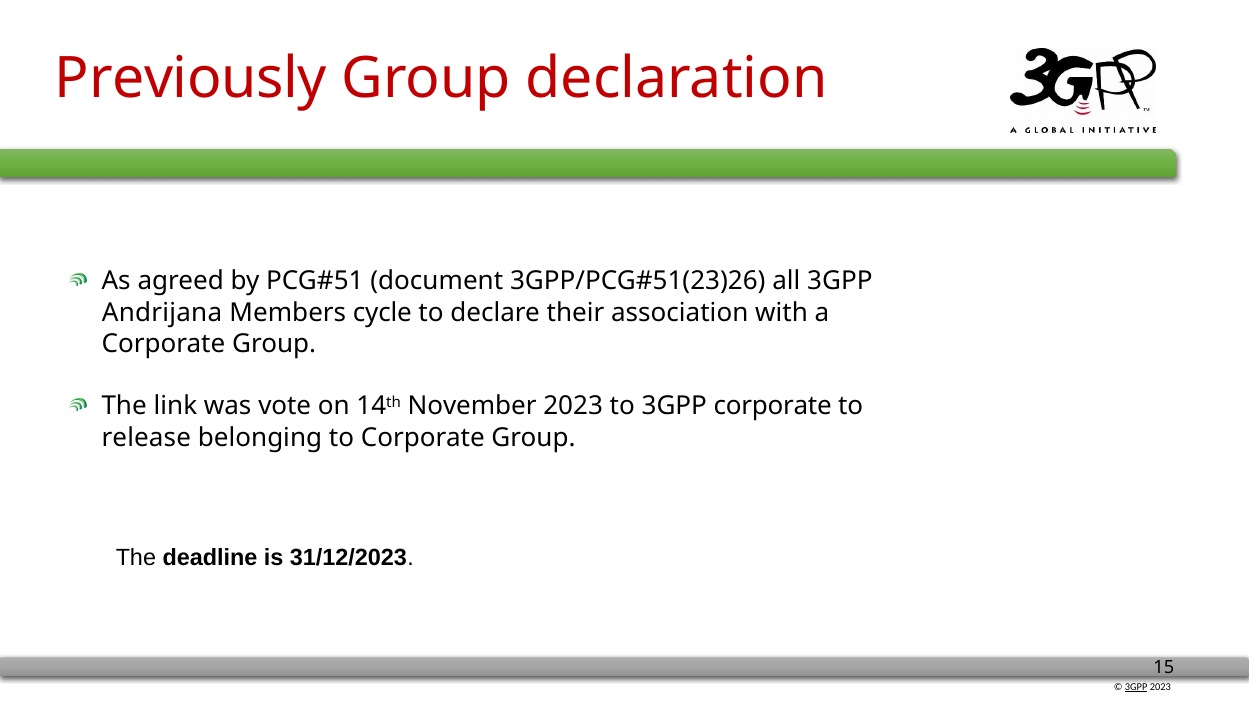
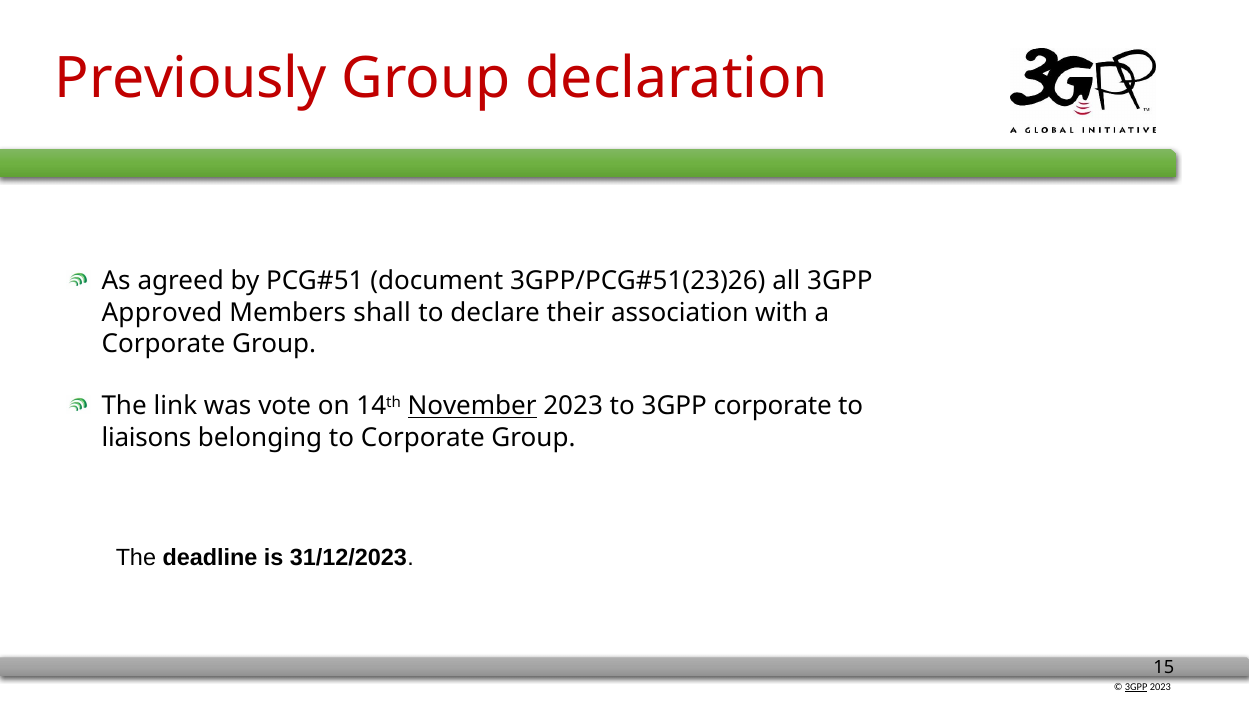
Andrijana: Andrijana -> Approved
cycle: cycle -> shall
November underline: none -> present
release: release -> liaisons
